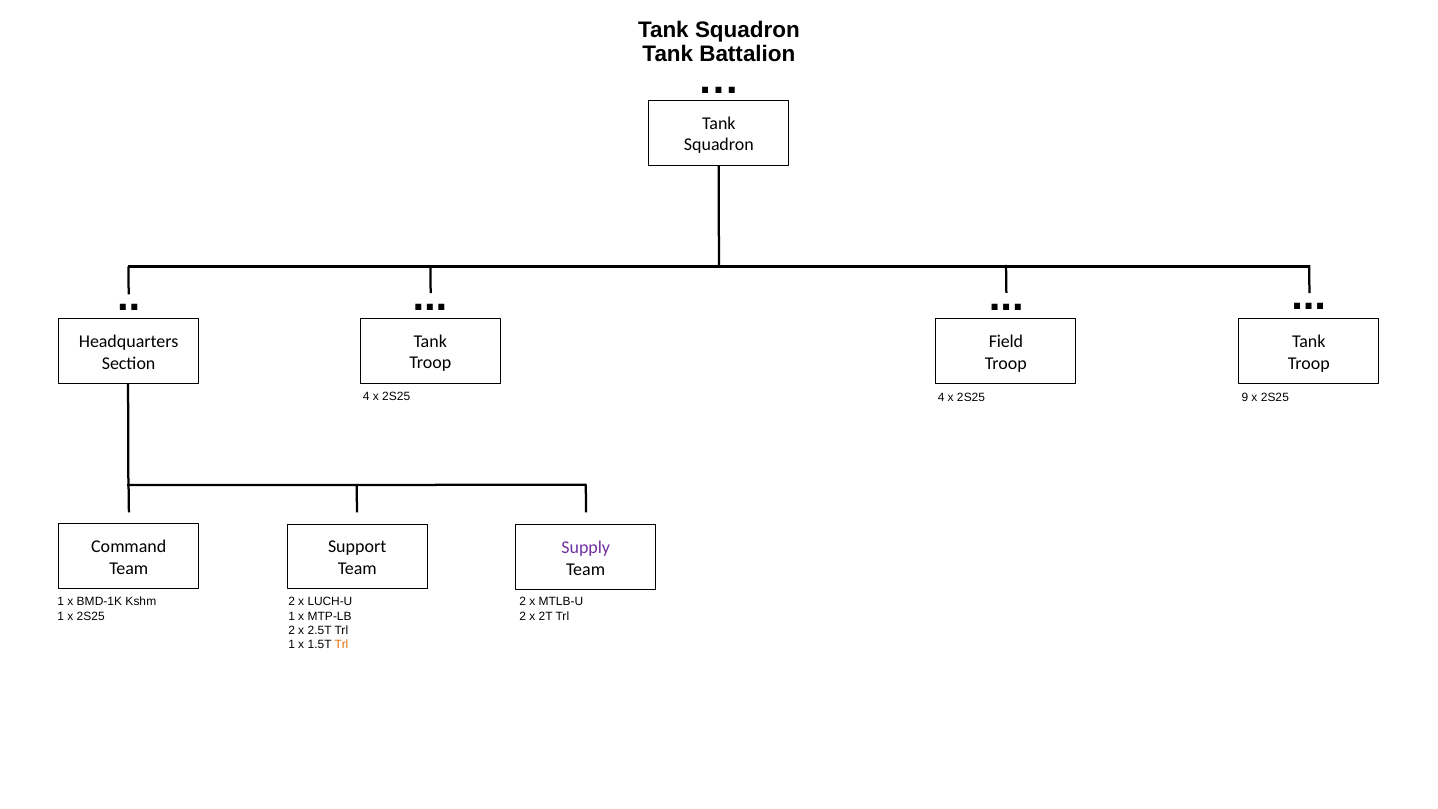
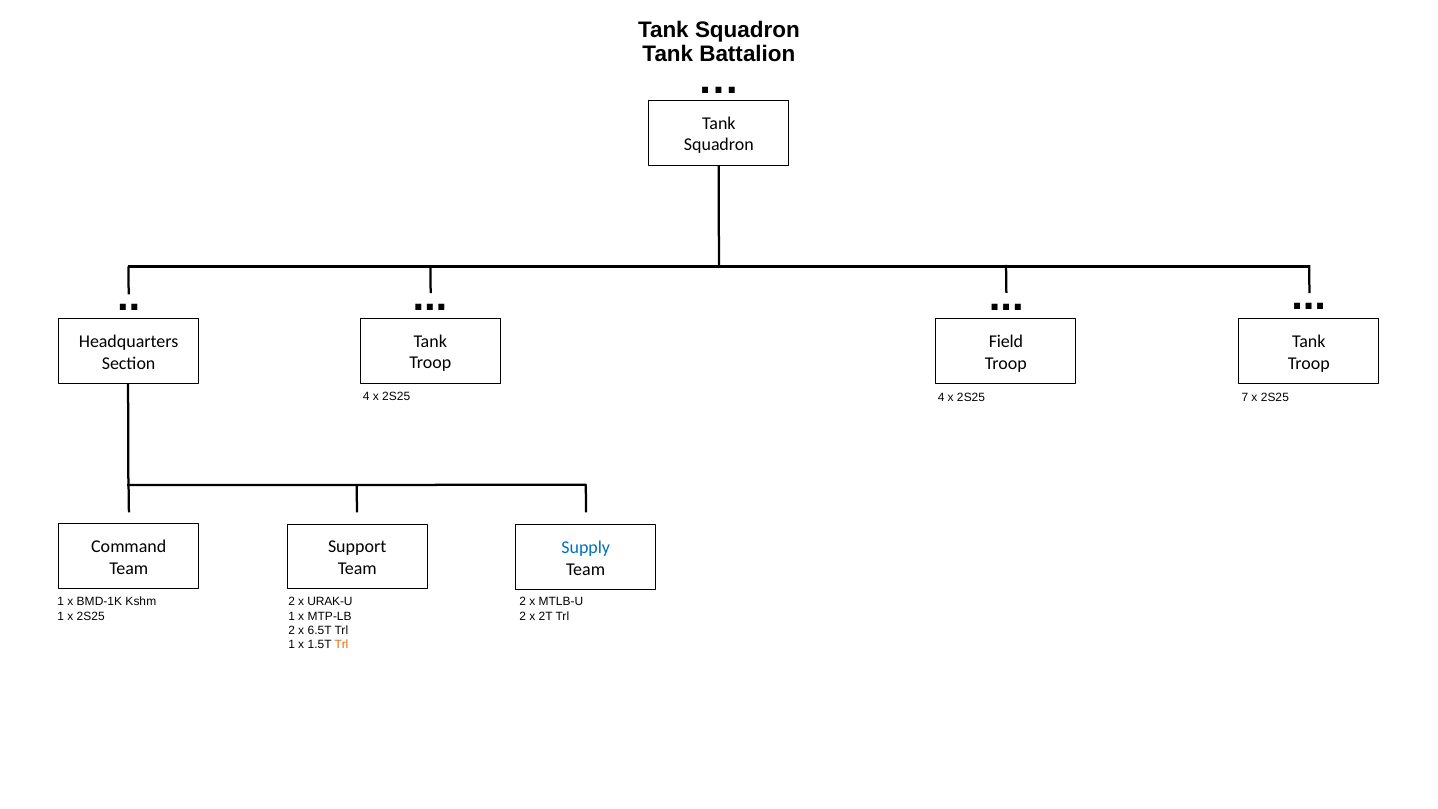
9: 9 -> 7
Supply colour: purple -> blue
LUCH-U: LUCH-U -> URAK-U
2.5T: 2.5T -> 6.5T
